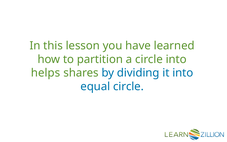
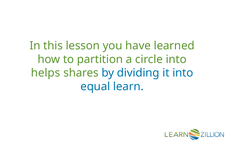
equal circle: circle -> learn
